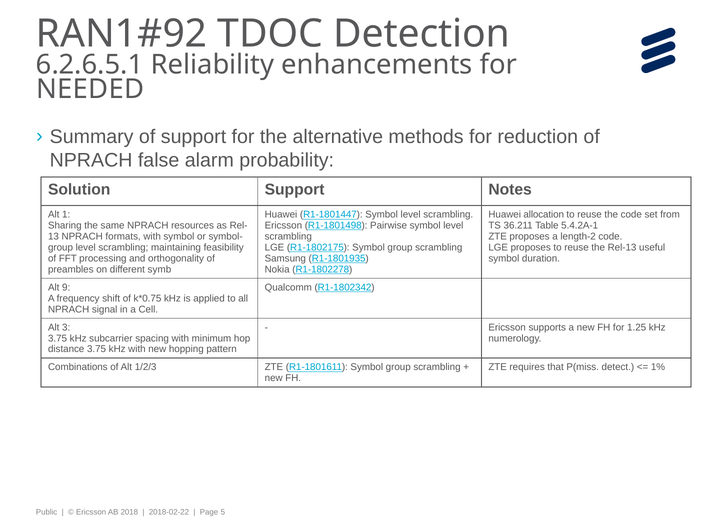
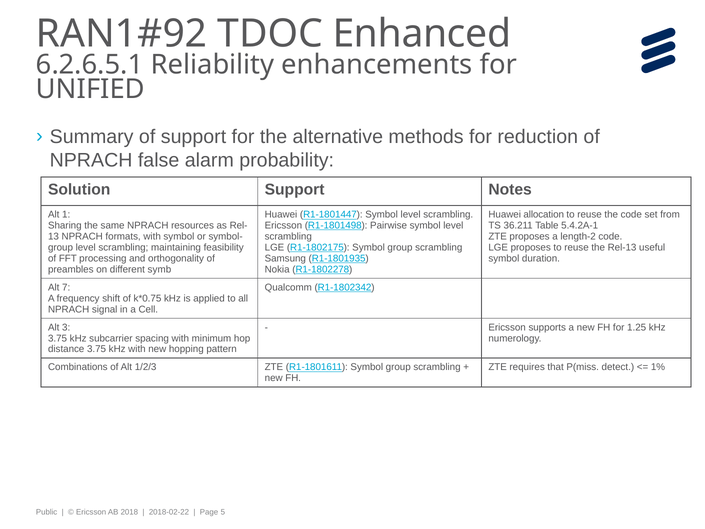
Detection: Detection -> Enhanced
NEEDED: NEEDED -> UNIFIED
9: 9 -> 7
